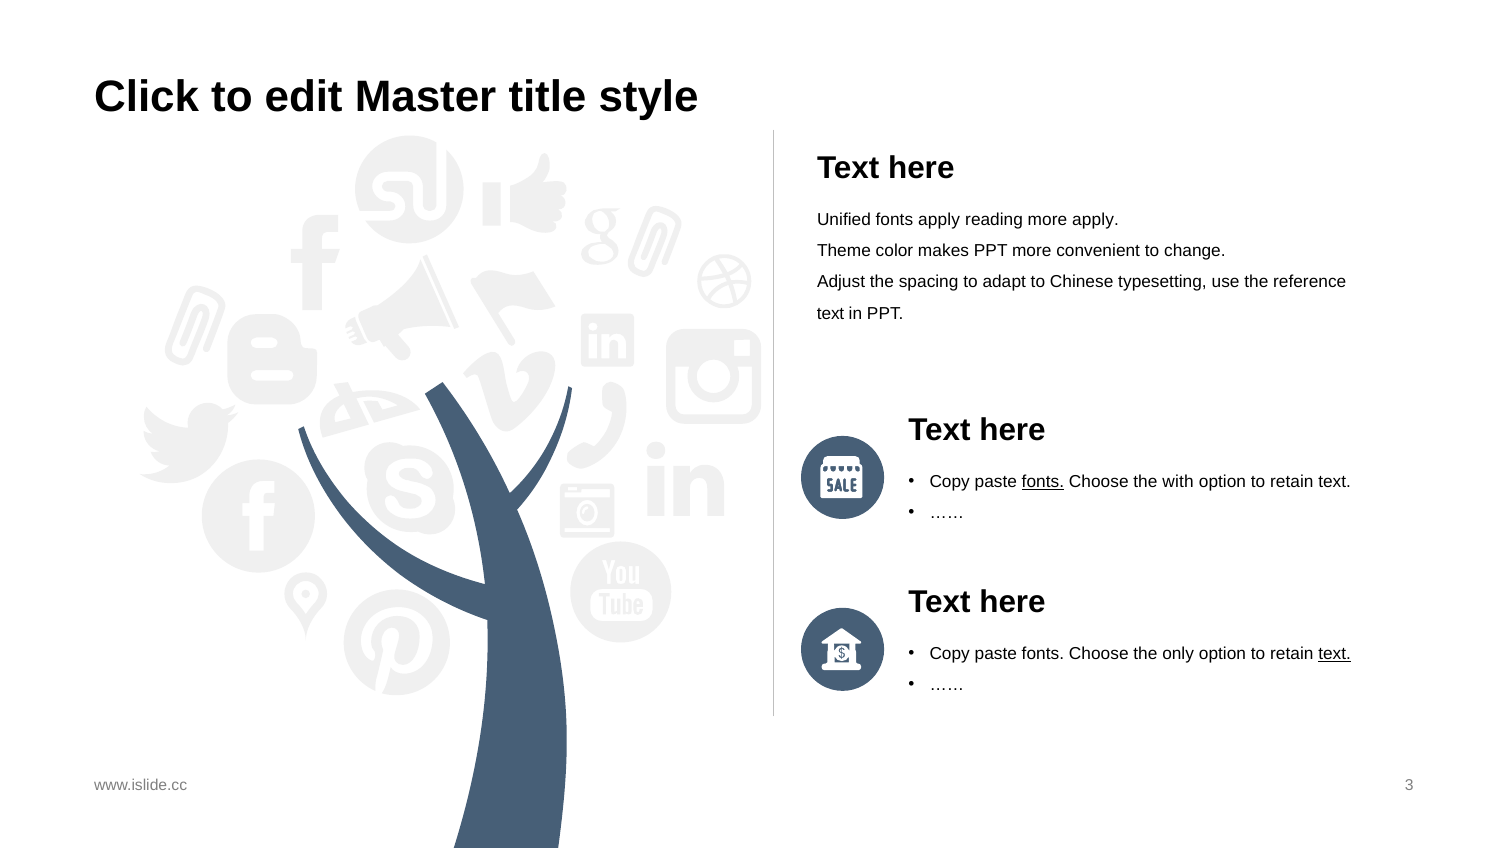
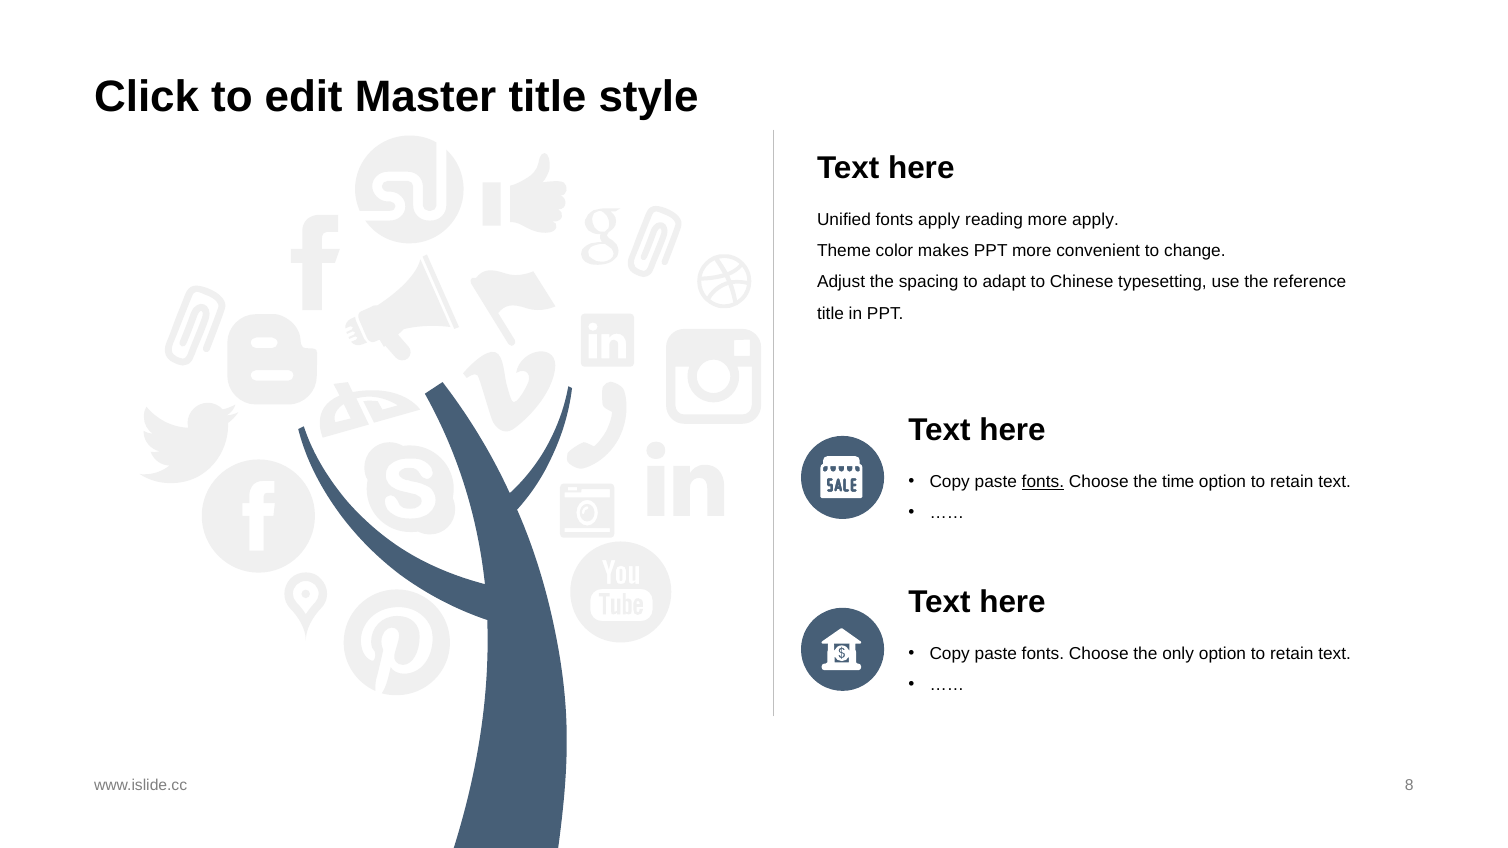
text at (831, 314): text -> title
with: with -> time
text at (1335, 654) underline: present -> none
3: 3 -> 8
